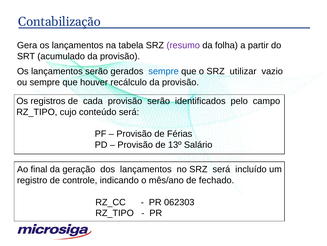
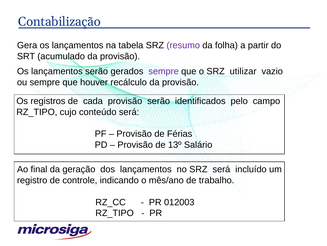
sempre at (164, 71) colour: blue -> purple
fechado: fechado -> trabalho
062303: 062303 -> 012003
